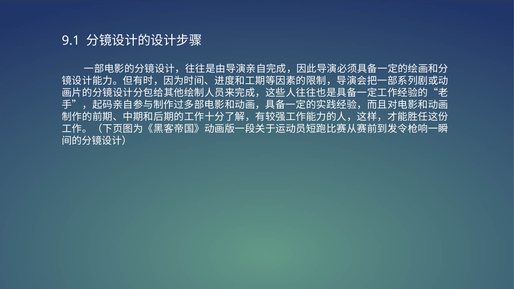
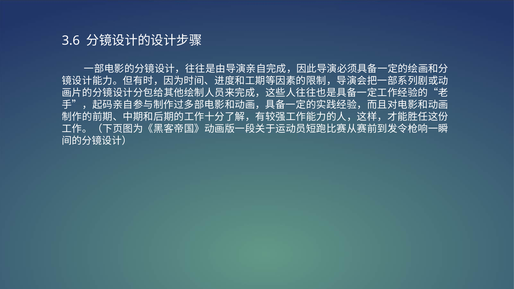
9.1: 9.1 -> 3.6
